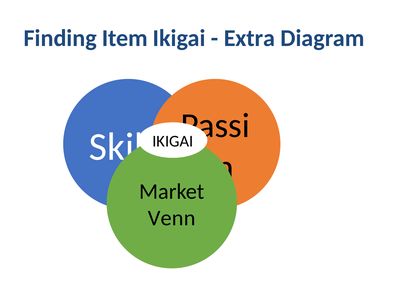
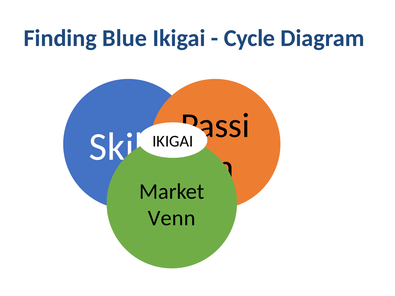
Item: Item -> Blue
Extra: Extra -> Cycle
